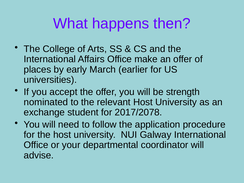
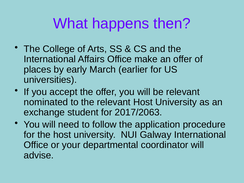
be strength: strength -> relevant
2017/2078: 2017/2078 -> 2017/2063
